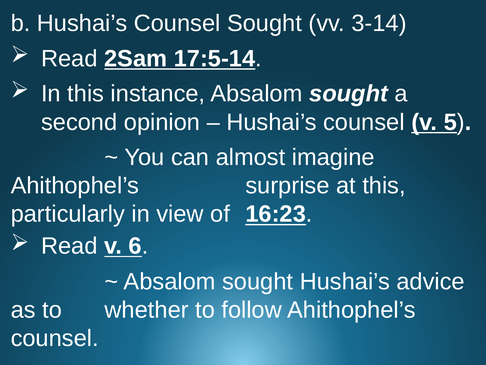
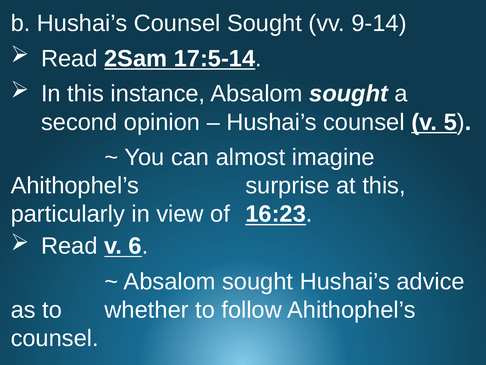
3-14: 3-14 -> 9-14
